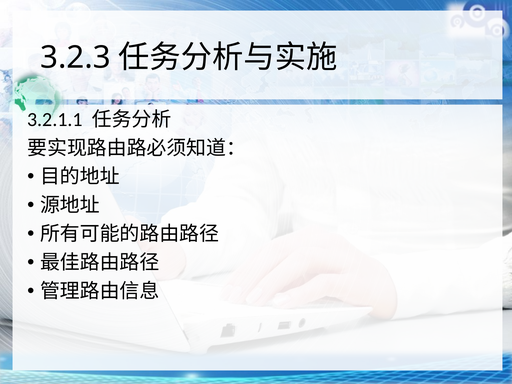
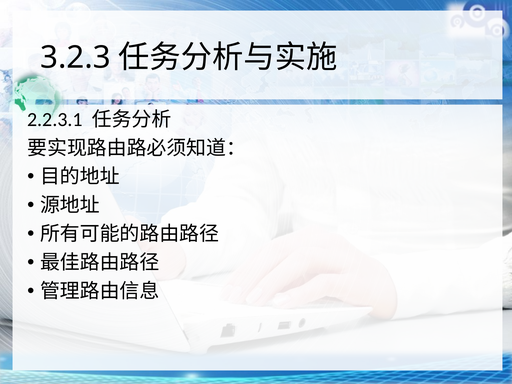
3.2.1.1: 3.2.1.1 -> 2.2.3.1
